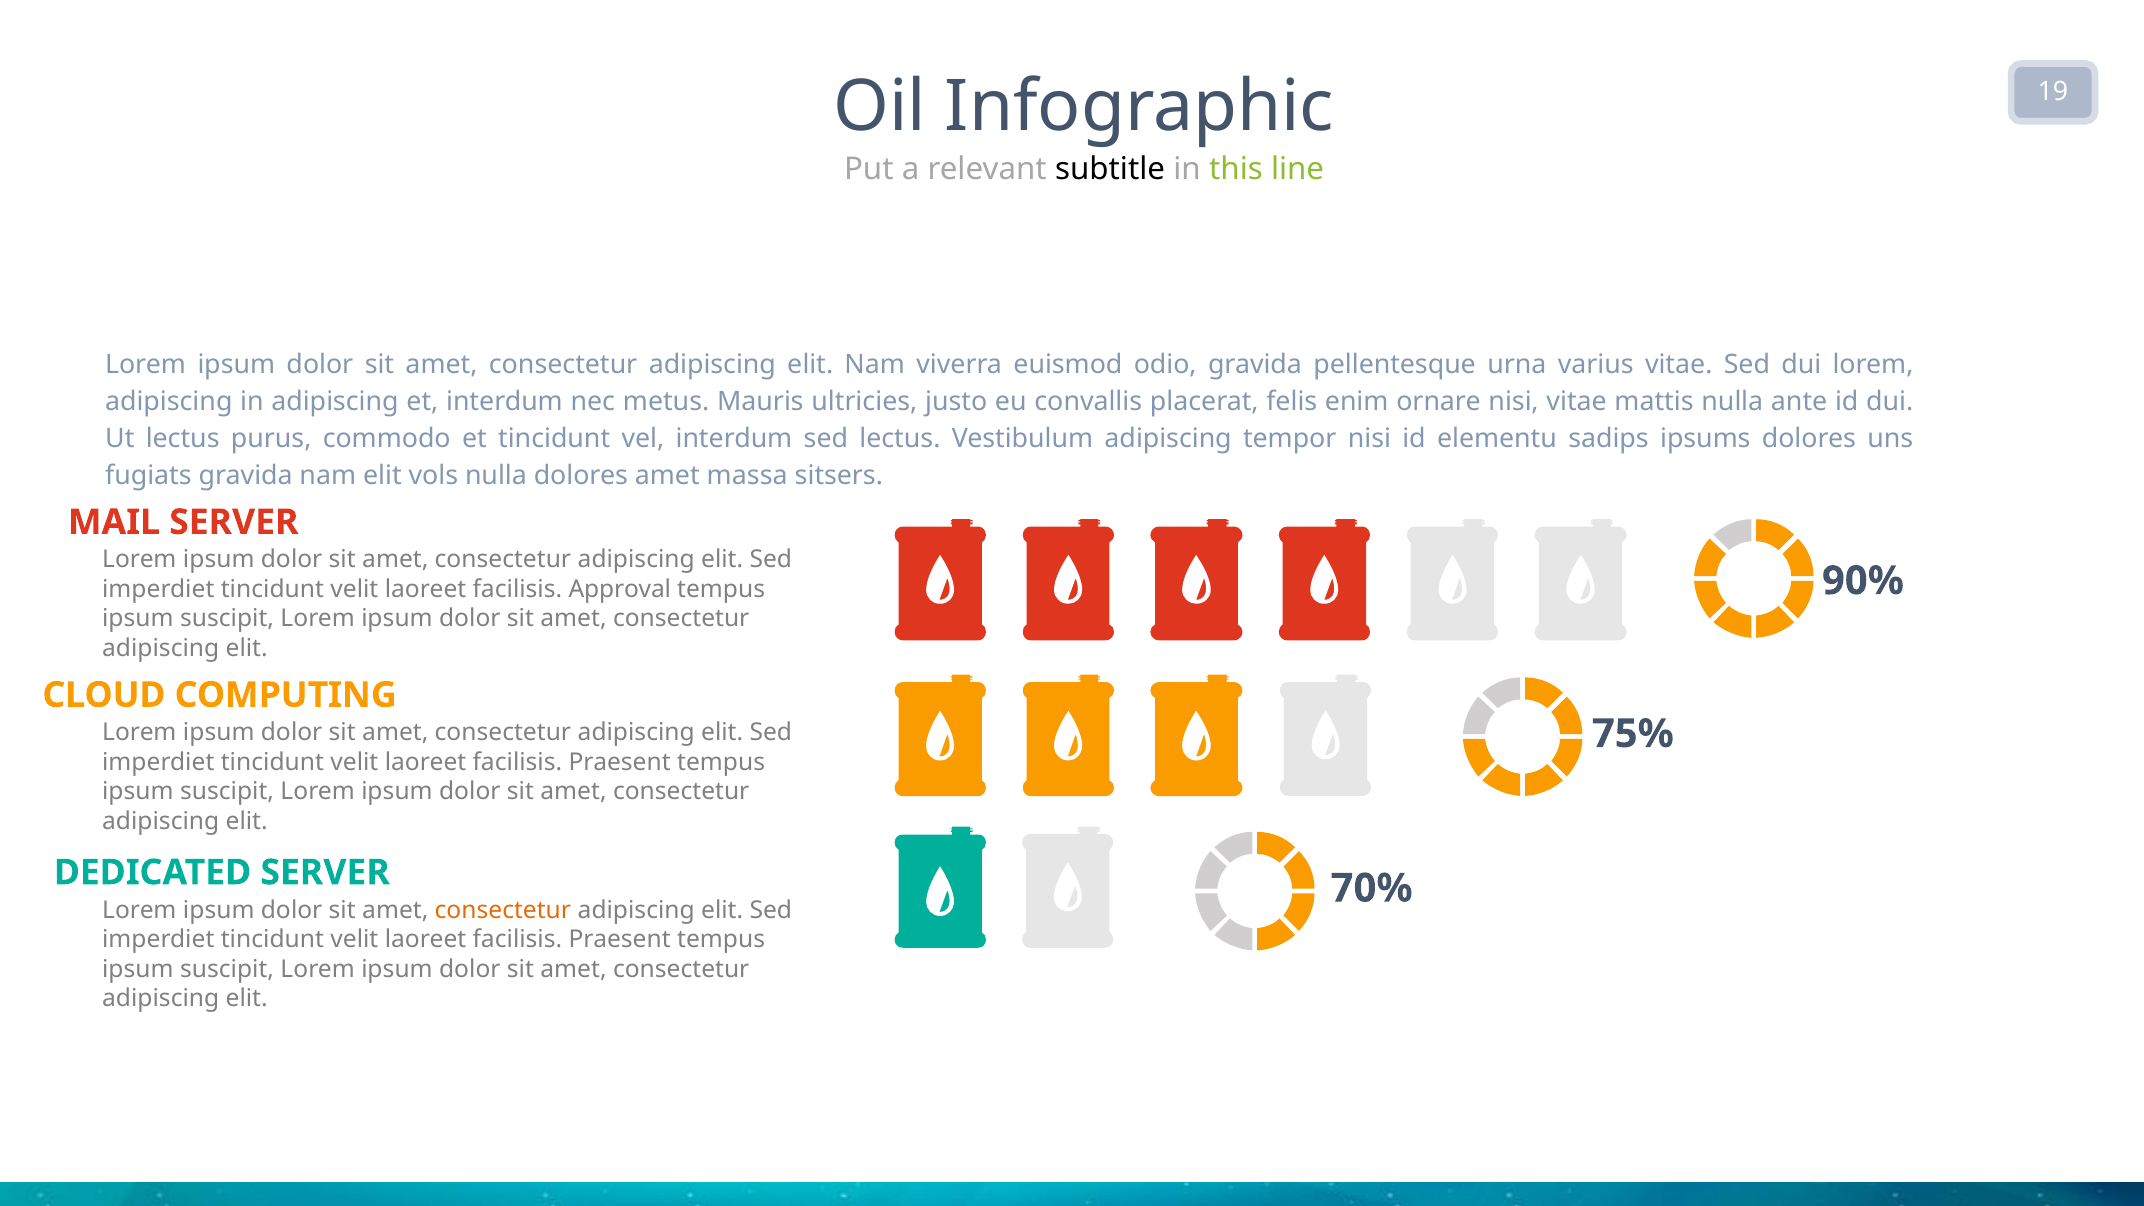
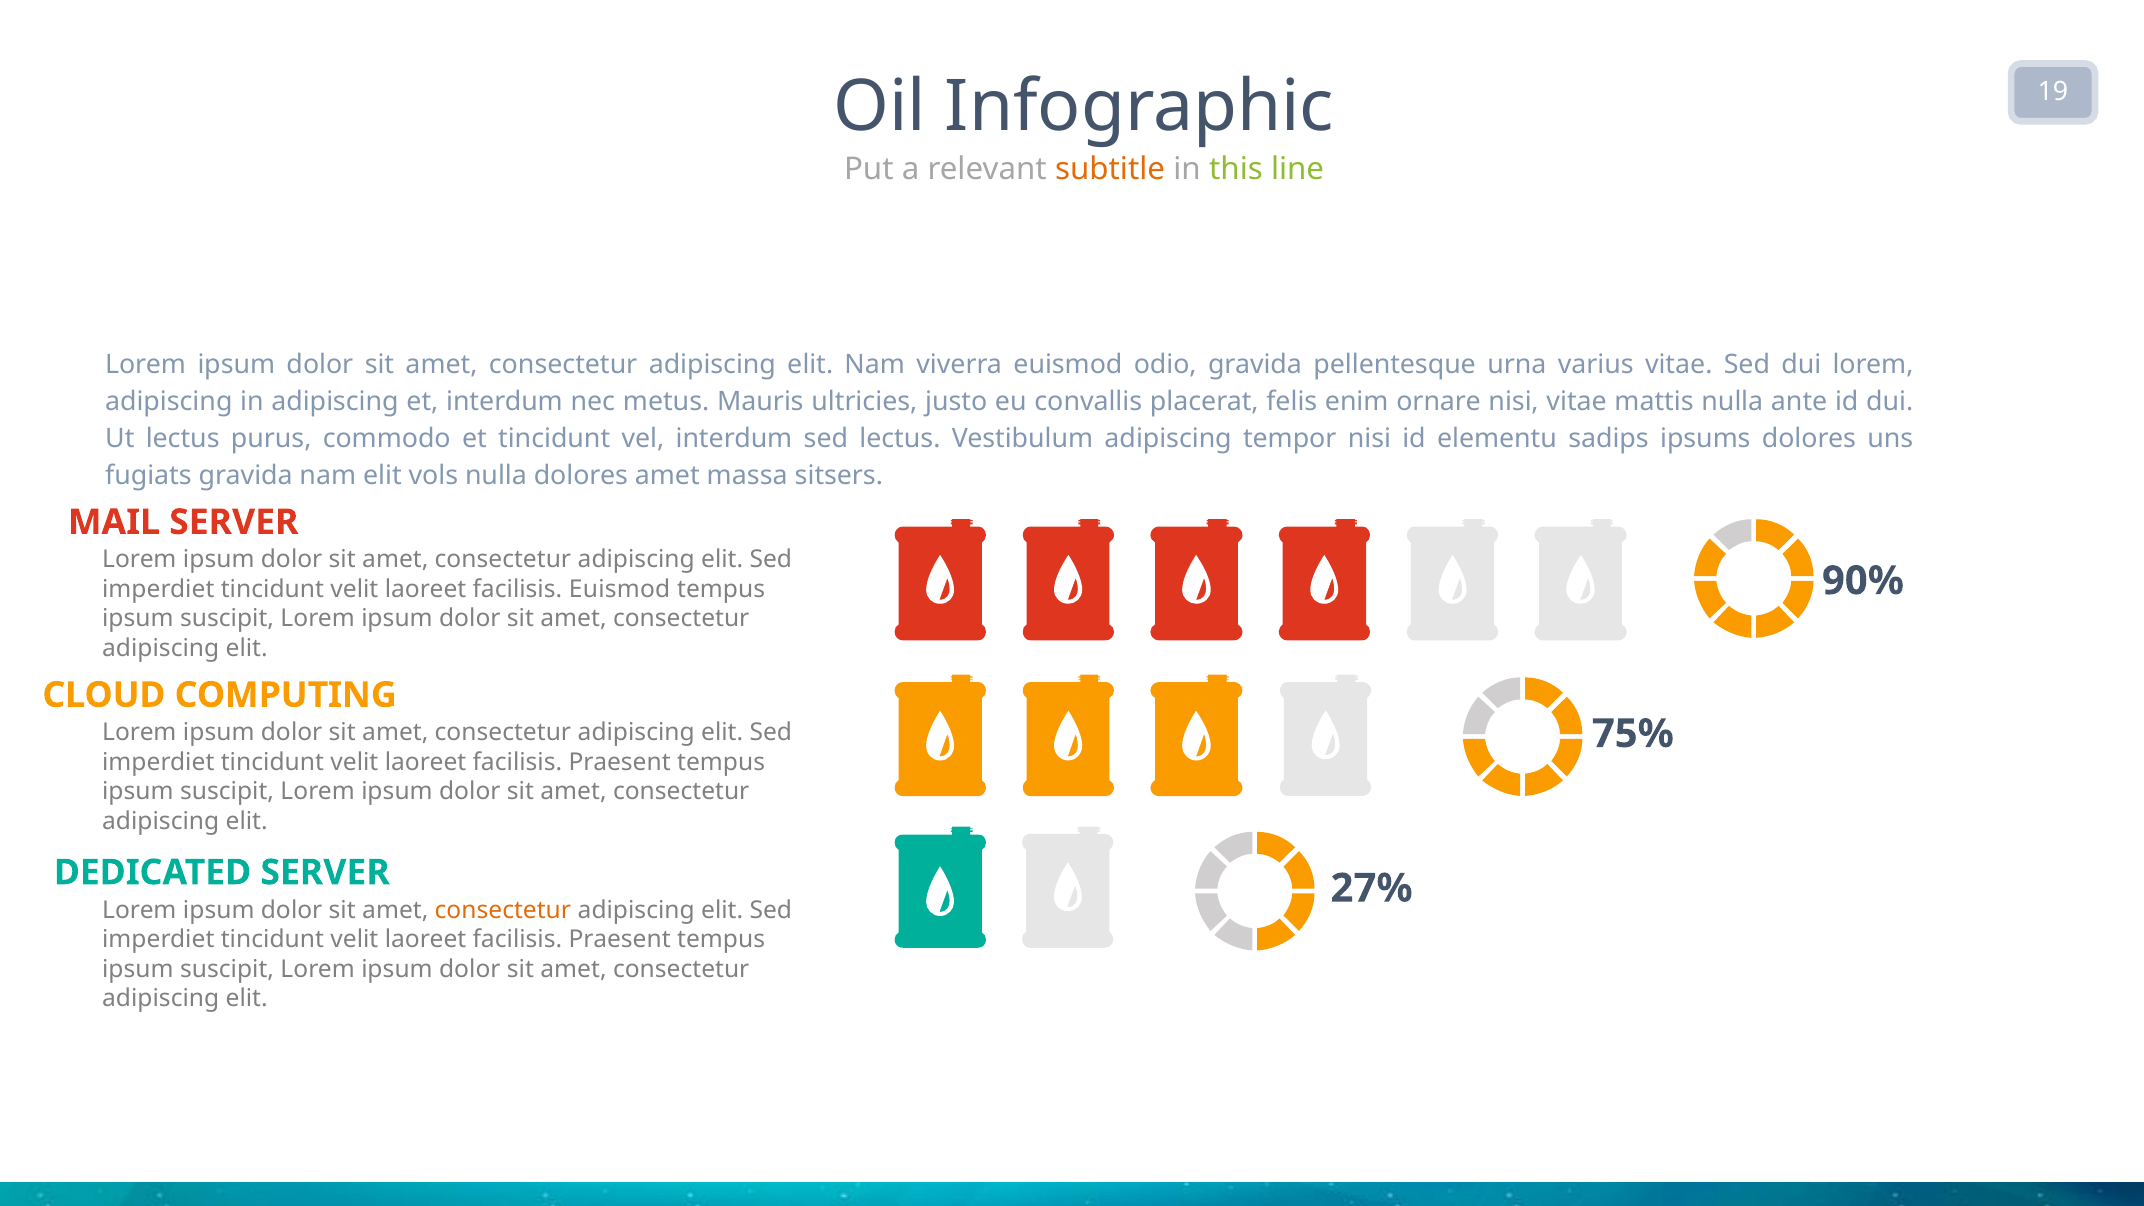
subtitle colour: black -> orange
facilisis Approval: Approval -> Euismod
70%: 70% -> 27%
